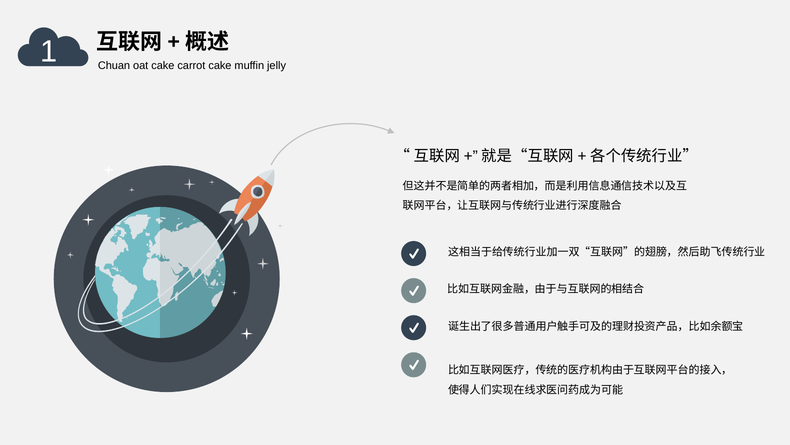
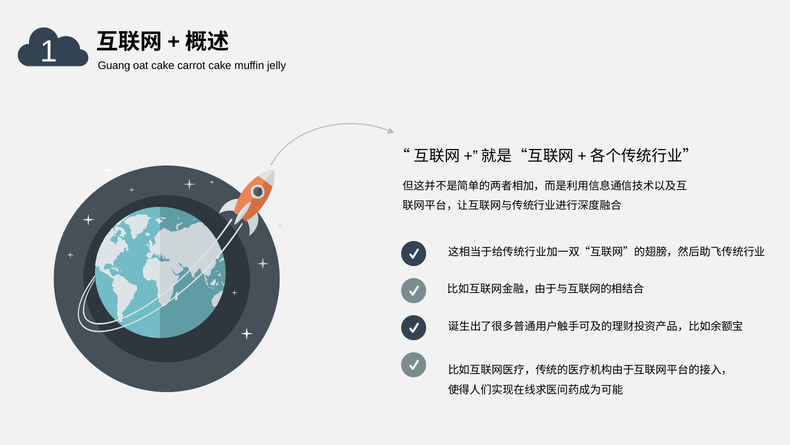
Chuan: Chuan -> Guang
